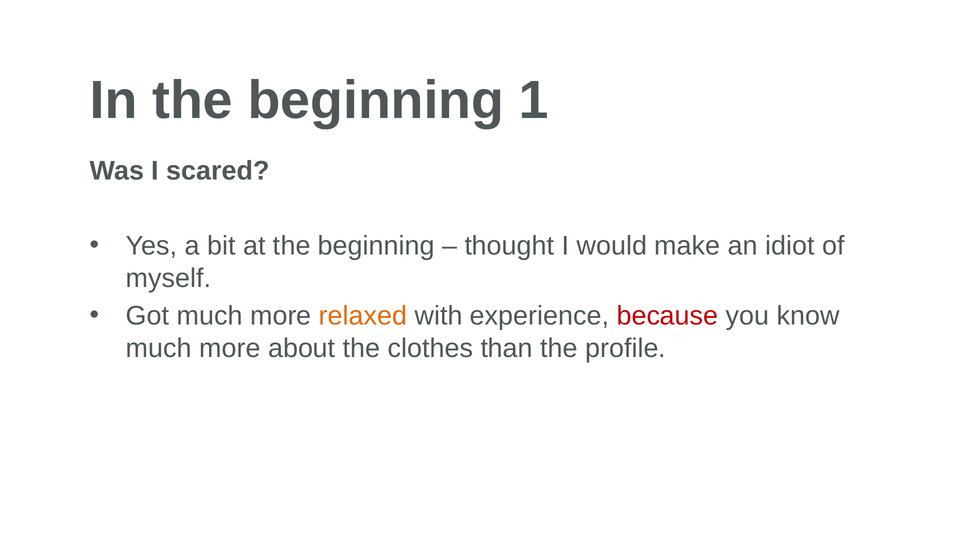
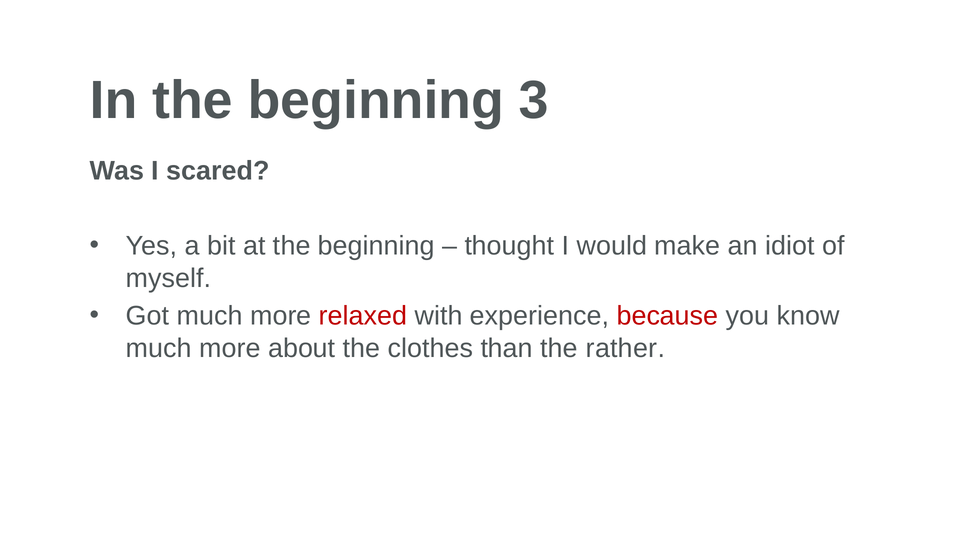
1: 1 -> 3
relaxed colour: orange -> red
profile: profile -> rather
